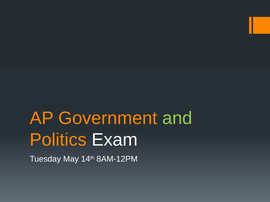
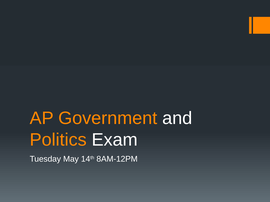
and colour: light green -> white
